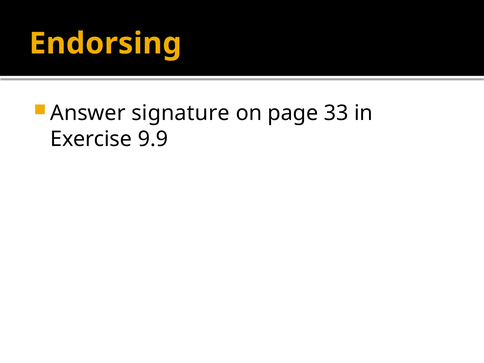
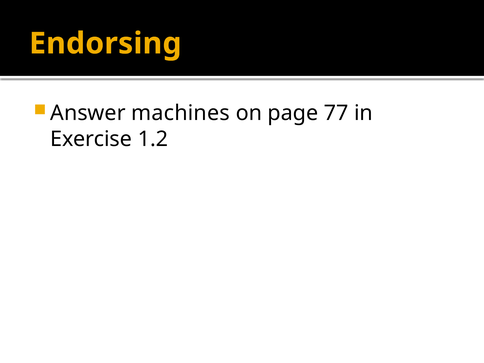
signature: signature -> machines
33: 33 -> 77
9.9: 9.9 -> 1.2
